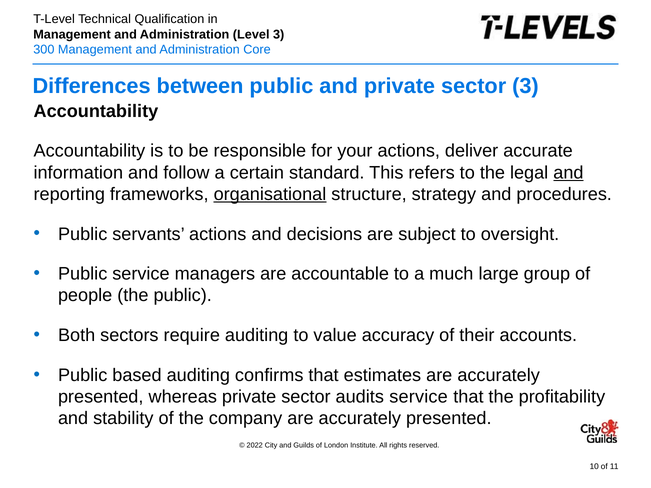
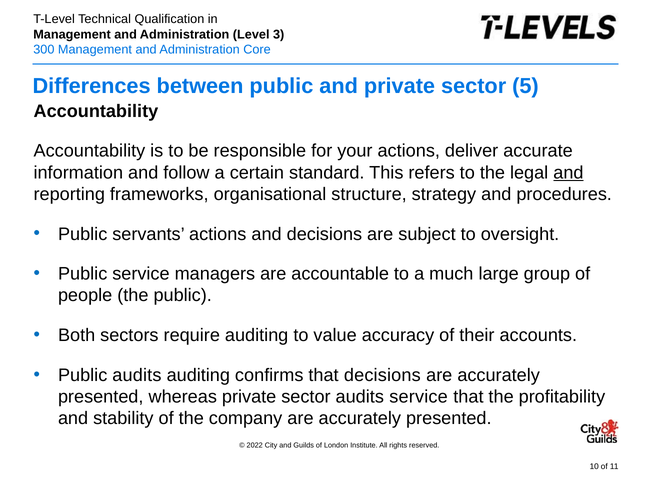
sector 3: 3 -> 5
organisational underline: present -> none
Public based: based -> audits
that estimates: estimates -> decisions
